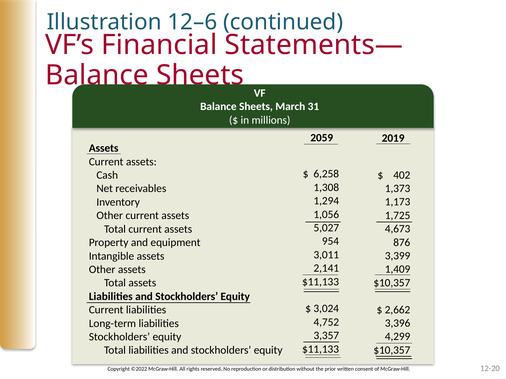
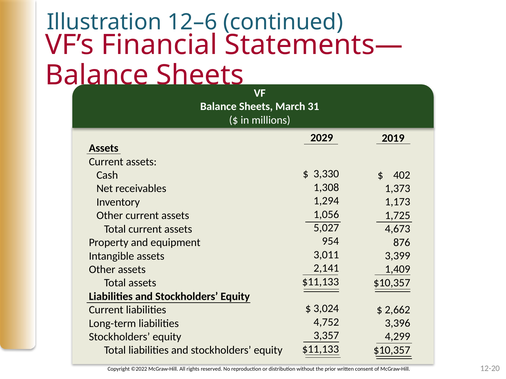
2059: 2059 -> 2029
6,258: 6,258 -> 3,330
